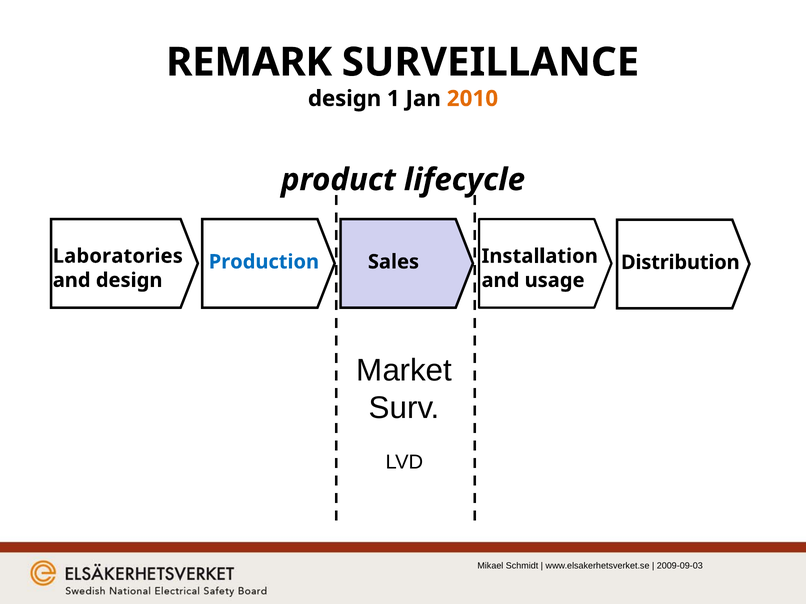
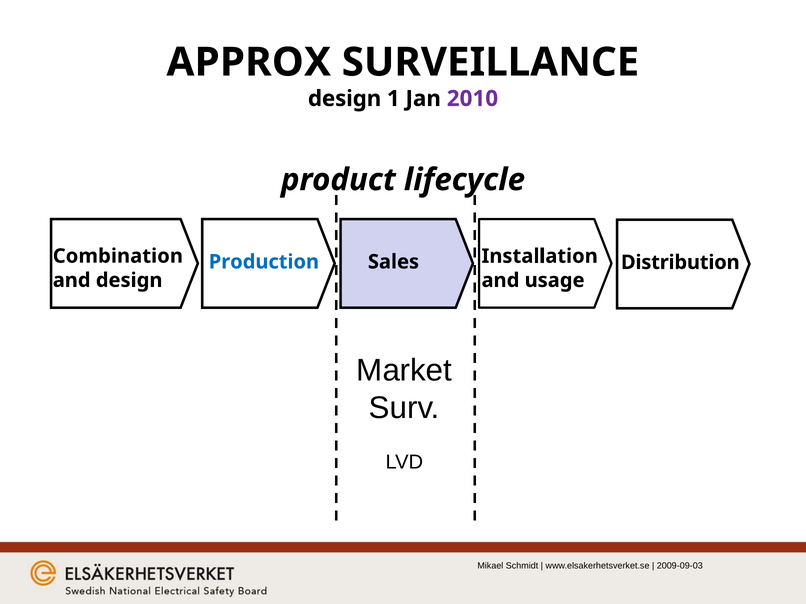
REMARK: REMARK -> APPROX
2010 colour: orange -> purple
Laboratories: Laboratories -> Combination
